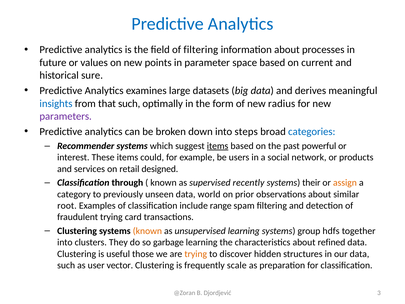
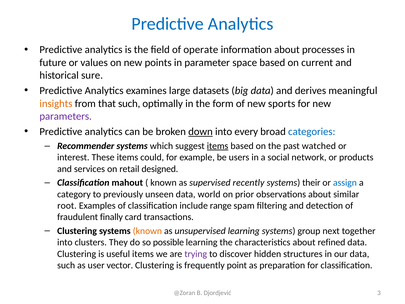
of filtering: filtering -> operate
insights colour: blue -> orange
radius: radius -> sports
down underline: none -> present
steps: steps -> every
powerful: powerful -> watched
through: through -> mahout
assign colour: orange -> blue
fraudulent trying: trying -> finally
hdfs: hdfs -> next
garbage: garbage -> possible
useful those: those -> items
trying at (196, 254) colour: orange -> purple
scale: scale -> point
